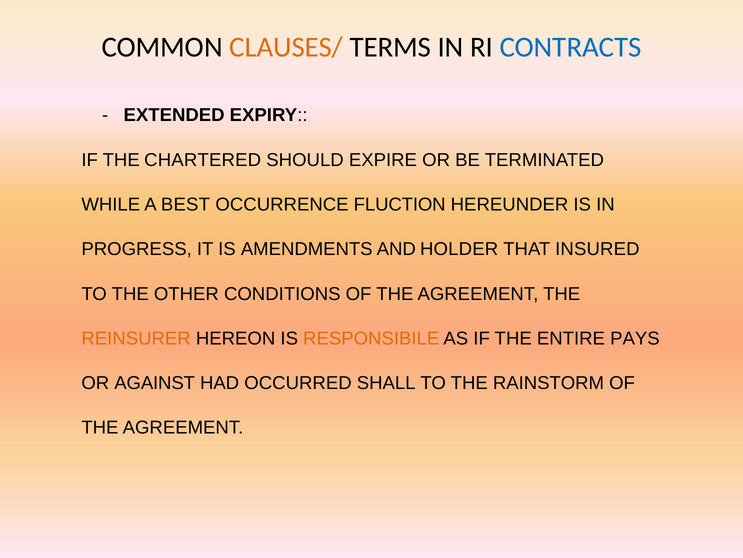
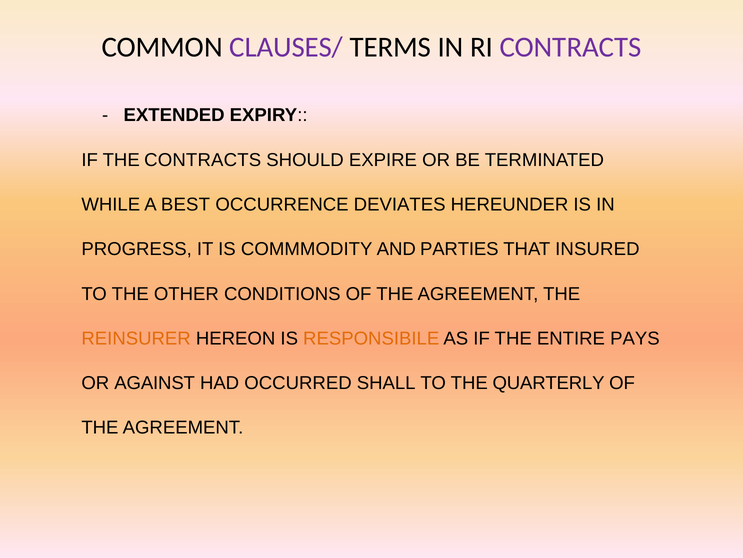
CLAUSES/ colour: orange -> purple
CONTRACTS at (570, 47) colour: blue -> purple
THE CHARTERED: CHARTERED -> CONTRACTS
FLUCTION: FLUCTION -> DEVIATES
AMENDMENTS: AMENDMENTS -> COMMMODITY
HOLDER: HOLDER -> PARTIES
RAINSTORM: RAINSTORM -> QUARTERLY
